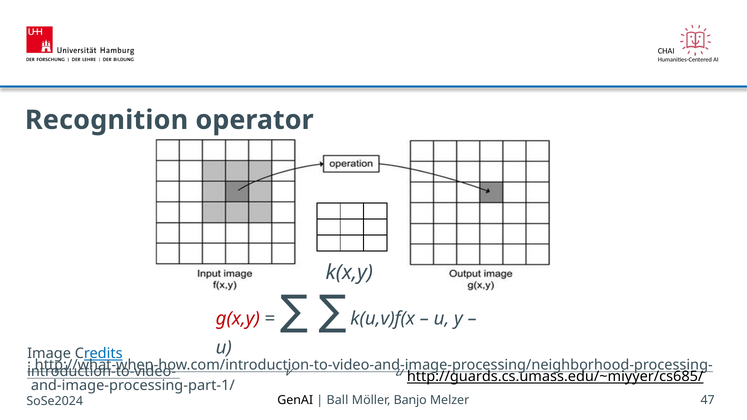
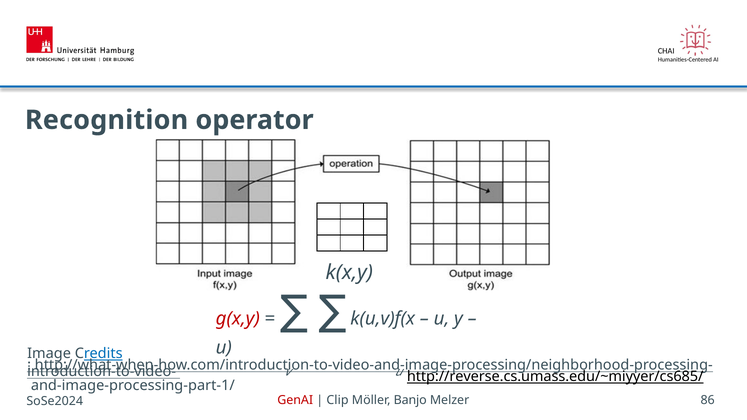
http://guards.cs.umass.edu/~miyyer/cs685/: http://guards.cs.umass.edu/~miyyer/cs685/ -> http://reverse.cs.umass.edu/~miyyer/cs685/
GenAI colour: black -> red
Ball: Ball -> Clip
47: 47 -> 86
